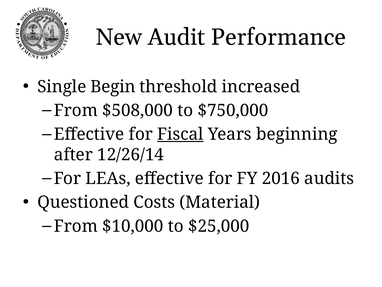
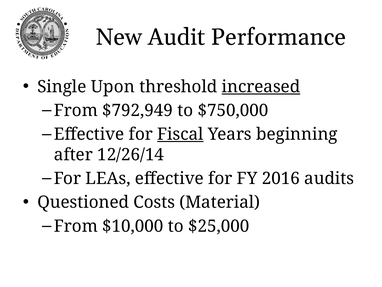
Begin: Begin -> Upon
increased underline: none -> present
$508,000: $508,000 -> $792,949
